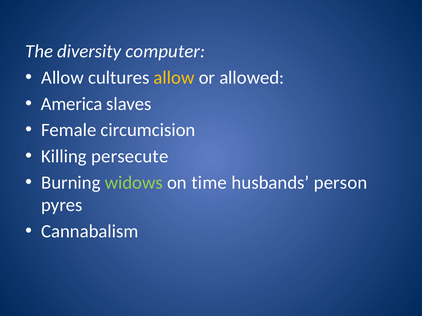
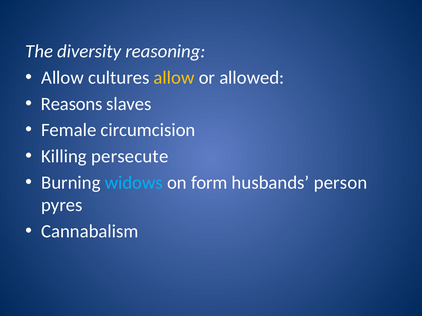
computer: computer -> reasoning
America: America -> Reasons
widows colour: light green -> light blue
time: time -> form
